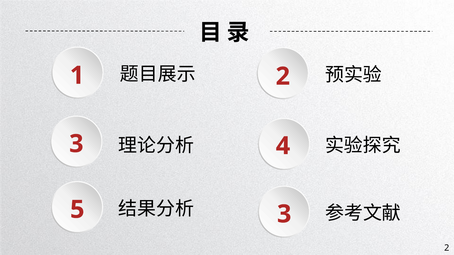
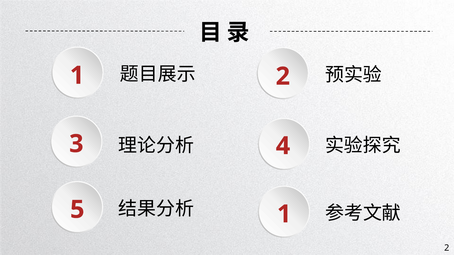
3 at (284, 214): 3 -> 1
